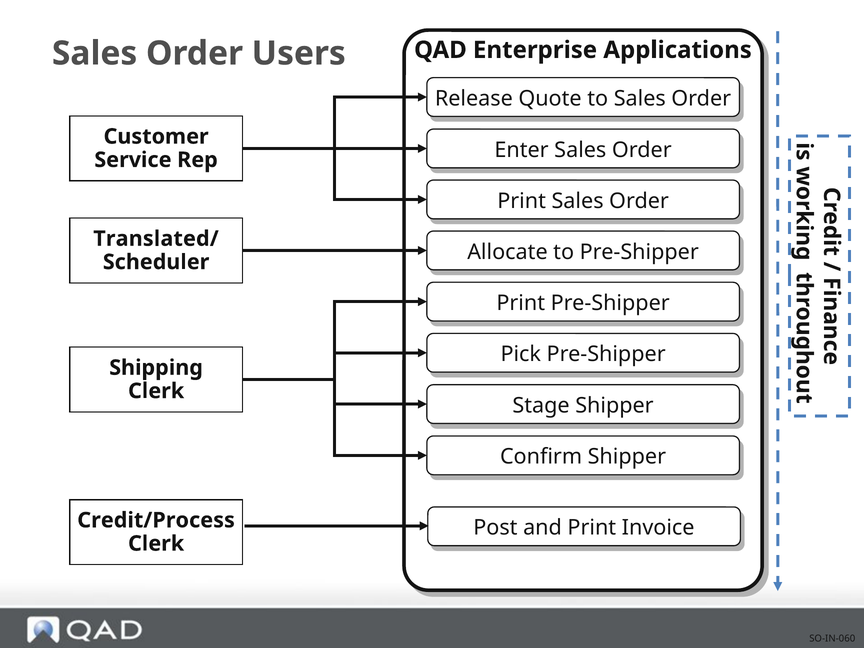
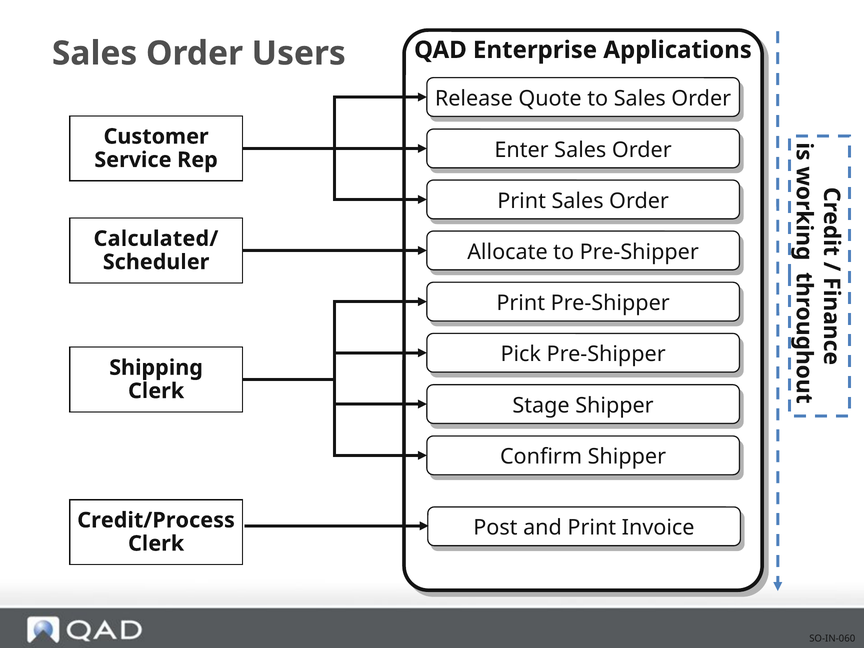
Translated/: Translated/ -> Calculated/
